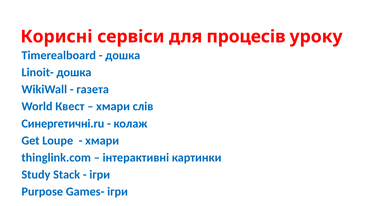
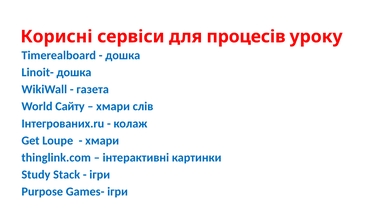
Квест: Квест -> Сайту
Синергетичні.ru: Синергетичні.ru -> Інтегрованих.ru
